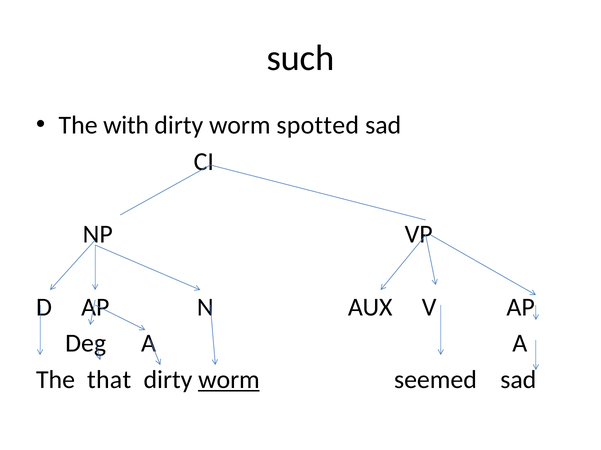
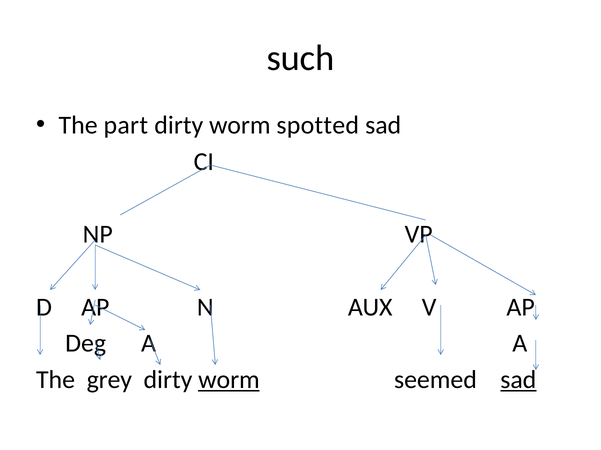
with: with -> part
that: that -> grey
sad at (518, 380) underline: none -> present
